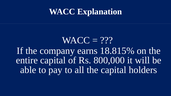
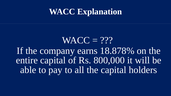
18.815%: 18.815% -> 18.878%
